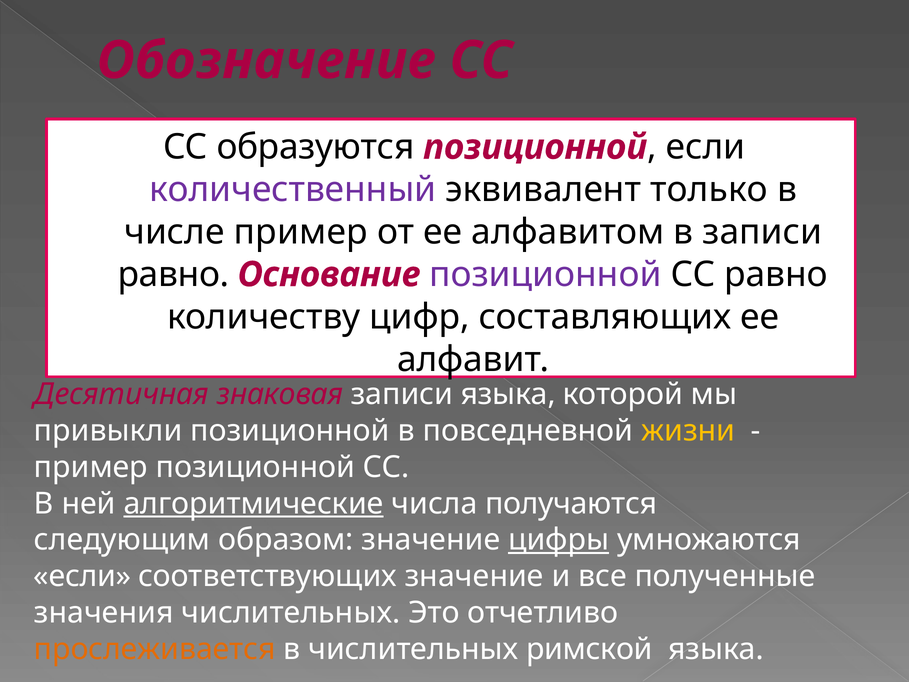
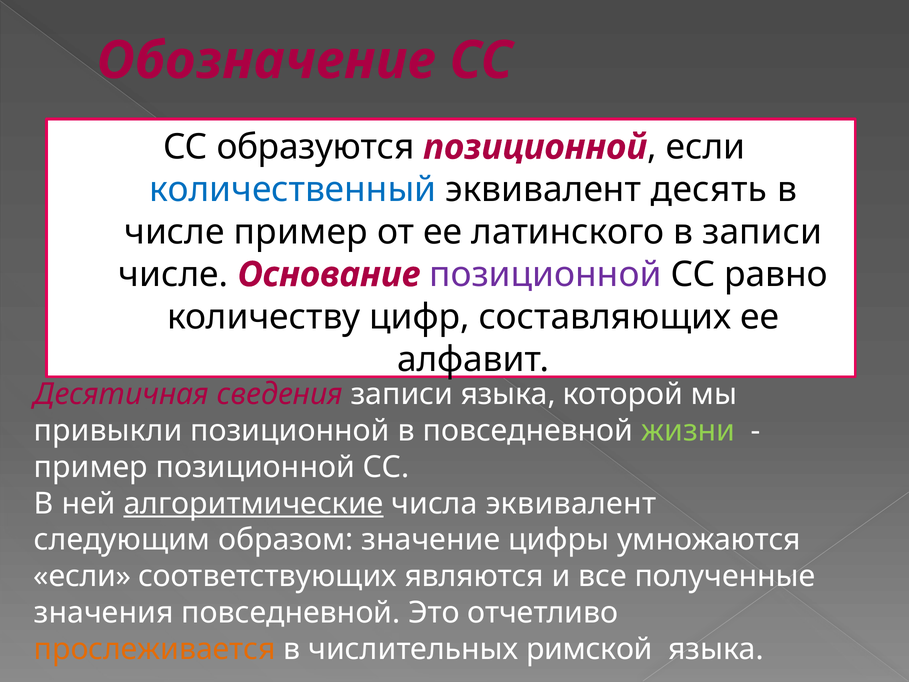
количественный colour: purple -> blue
только: только -> десять
алфавитом: алфавитом -> латинского
равно at (173, 274): равно -> числе
знаковая: знаковая -> сведения
жизни colour: yellow -> light green
числа получаются: получаются -> эквивалент
цифры underline: present -> none
соответствующих значение: значение -> являются
значения числительных: числительных -> повседневной
